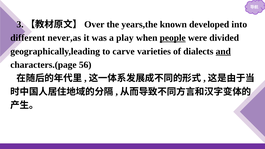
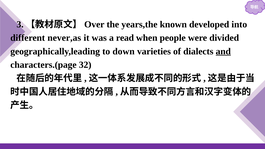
play: play -> read
people underline: present -> none
carve: carve -> down
56: 56 -> 32
